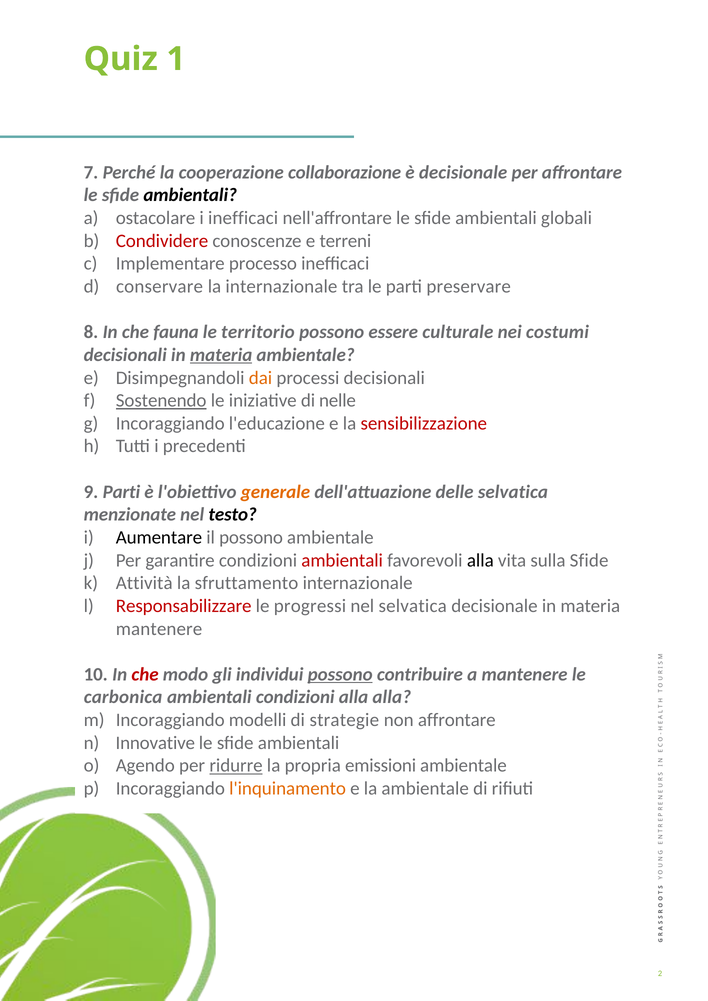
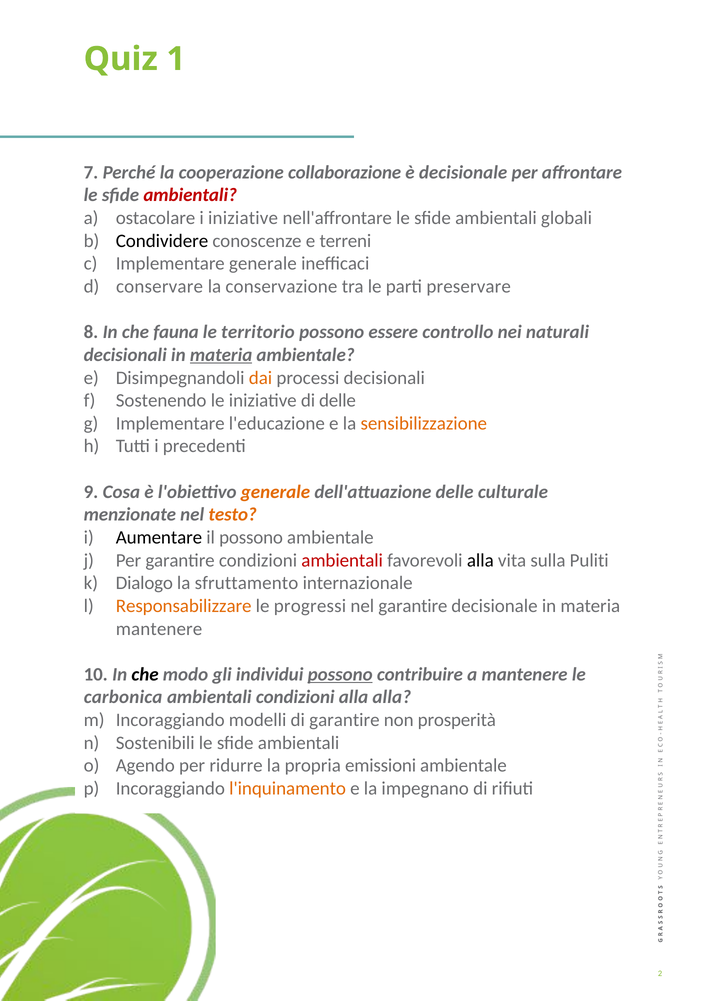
ambientali at (190, 195) colour: black -> red
i inefficaci: inefficaci -> iniziative
Condividere colour: red -> black
Implementare processo: processo -> generale
la internazionale: internazionale -> conservazione
culturale: culturale -> controllo
costumi: costumi -> naturali
Sostenendo underline: present -> none
di nelle: nelle -> delle
Incoraggiando at (170, 424): Incoraggiando -> Implementare
sensibilizzazione colour: red -> orange
9 Parti: Parti -> Cosa
delle selvatica: selvatica -> culturale
testo colour: black -> orange
sulla Sfide: Sfide -> Puliti
Attività: Attività -> Dialogo
Responsabilizzare colour: red -> orange
nel selvatica: selvatica -> garantire
che at (145, 675) colour: red -> black
di strategie: strategie -> garantire
non affrontare: affrontare -> prosperità
Innovative: Innovative -> Sostenibili
ridurre underline: present -> none
la ambientale: ambientale -> impegnano
